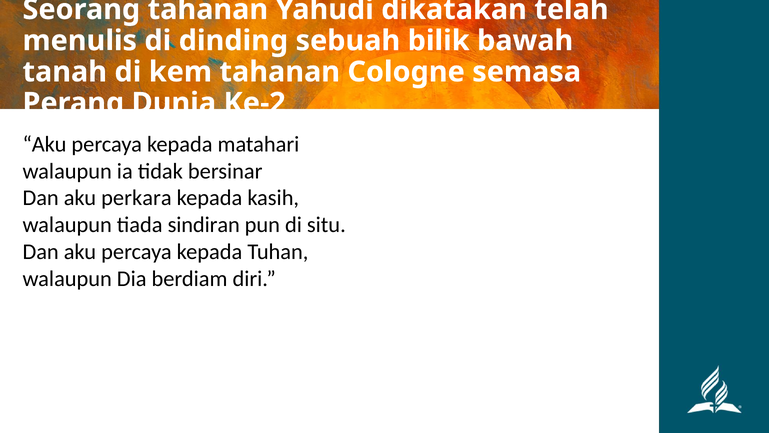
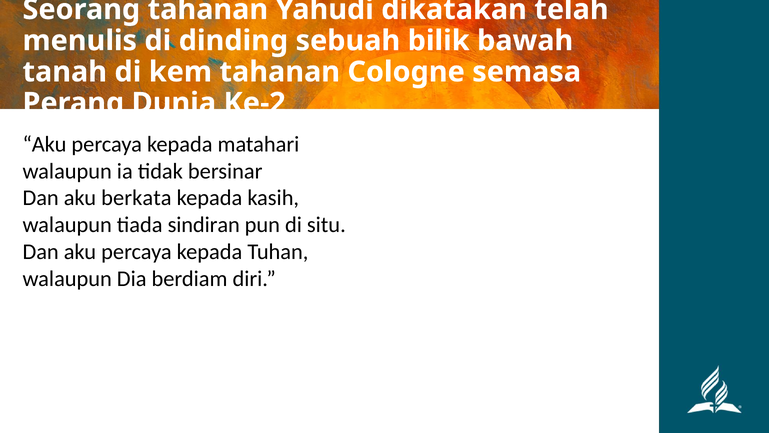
perkara: perkara -> berkata
